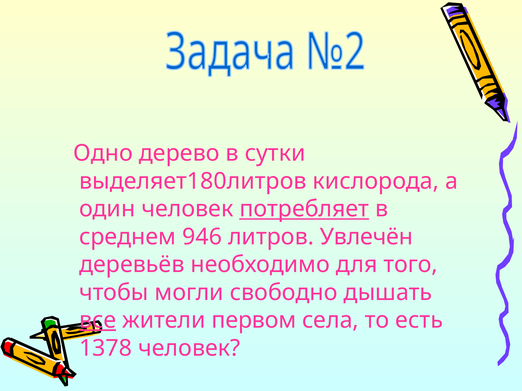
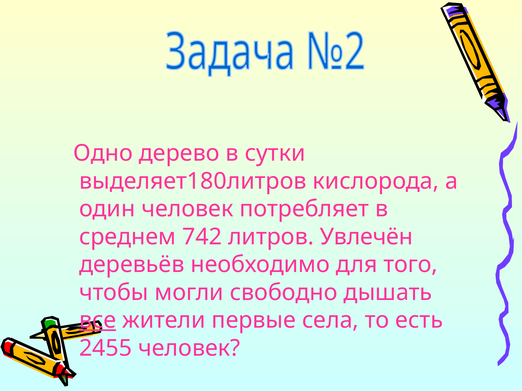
потребляет underline: present -> none
946: 946 -> 742
первом: первом -> первые
1378: 1378 -> 2455
